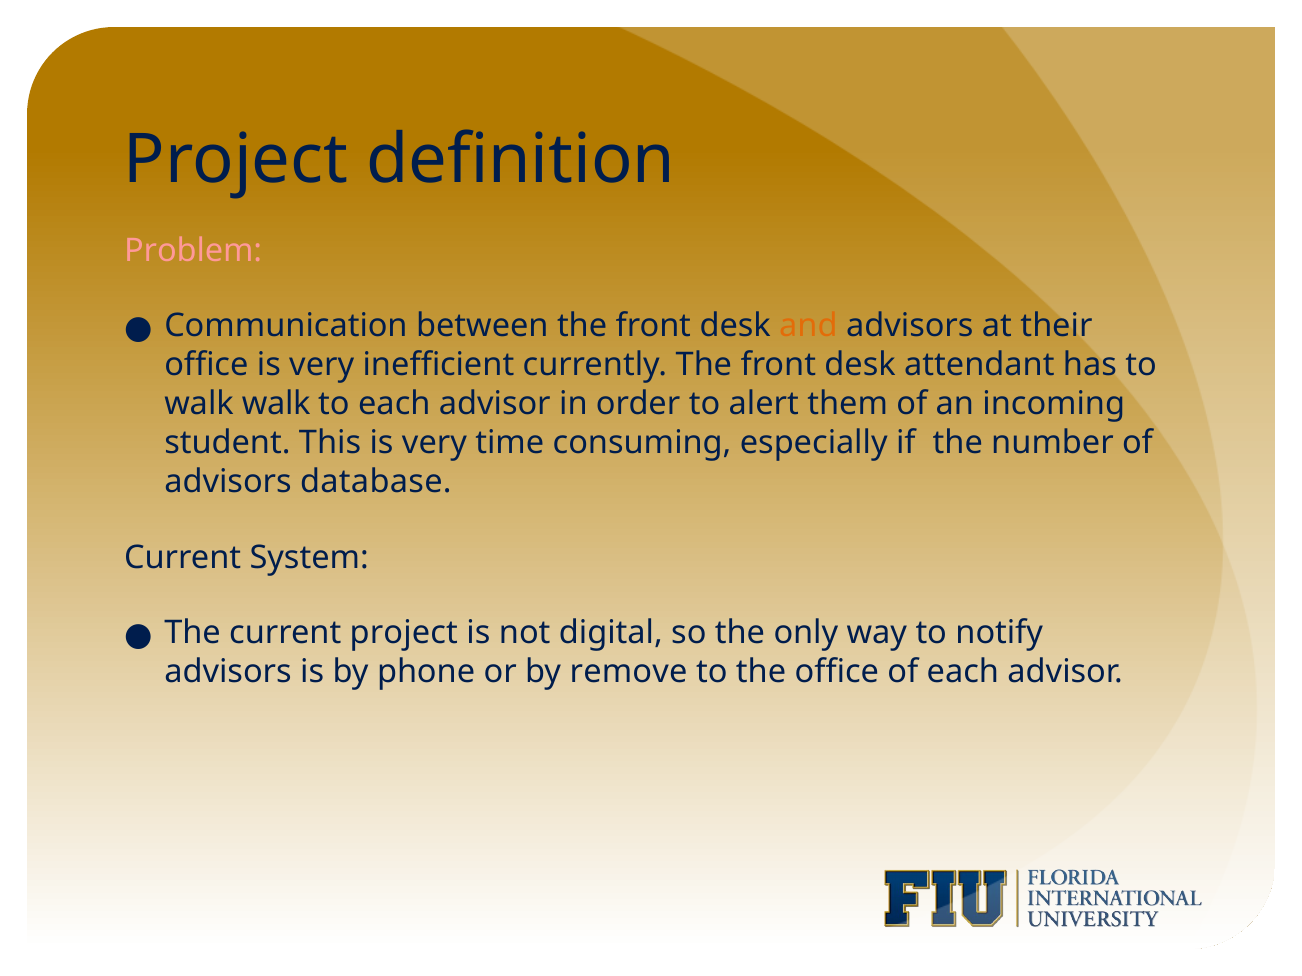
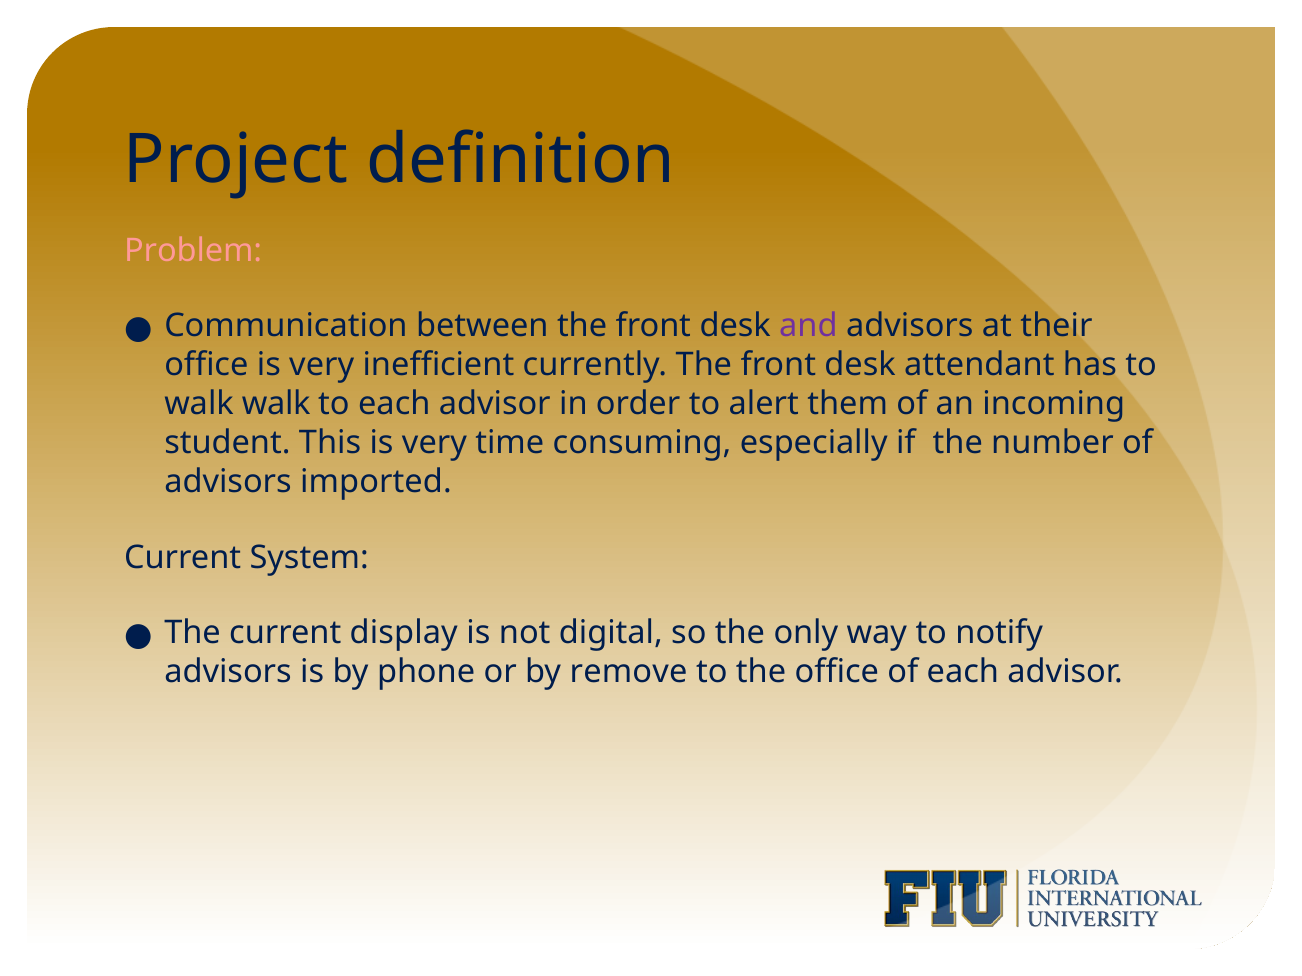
and colour: orange -> purple
database: database -> imported
current project: project -> display
